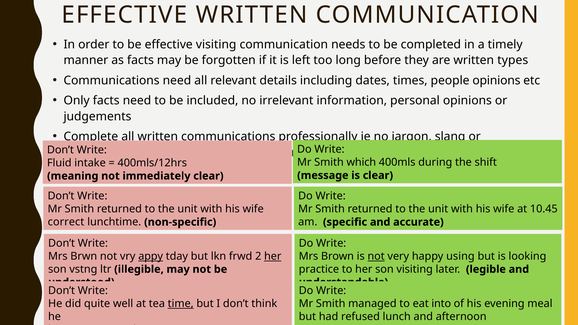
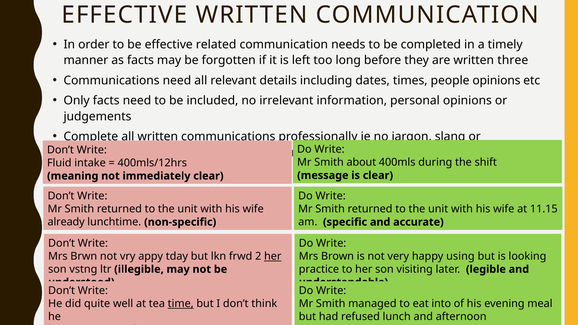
effective visiting: visiting -> related
types: types -> three
which: which -> about
10.45: 10.45 -> 11.15
correct: correct -> already
appy underline: present -> none
not at (376, 256) underline: present -> none
